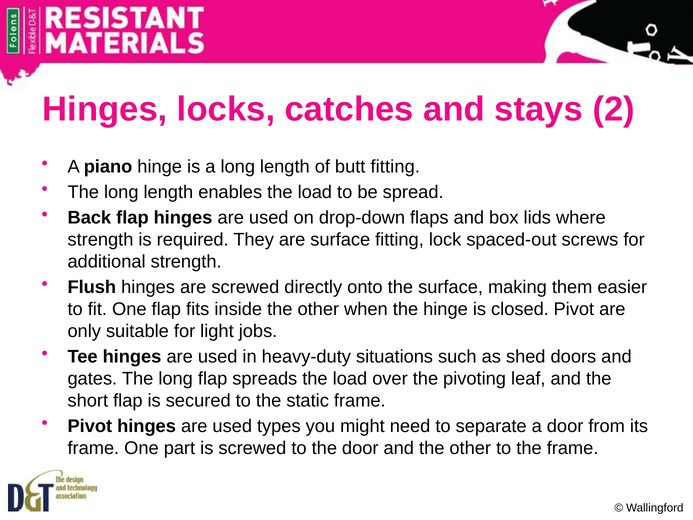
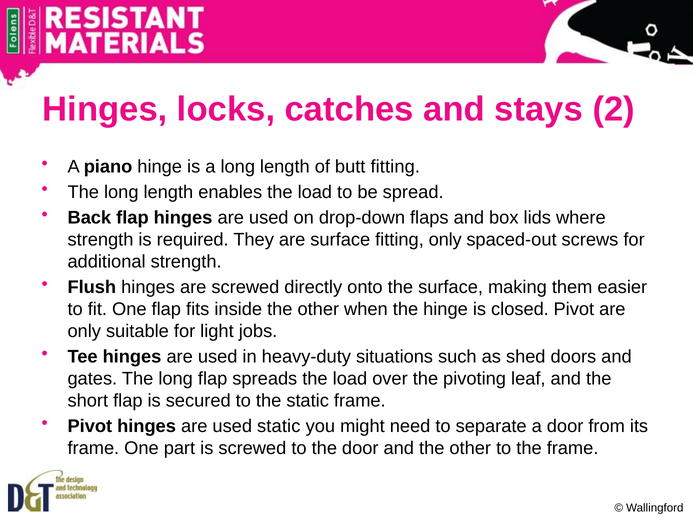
fitting lock: lock -> only
used types: types -> static
